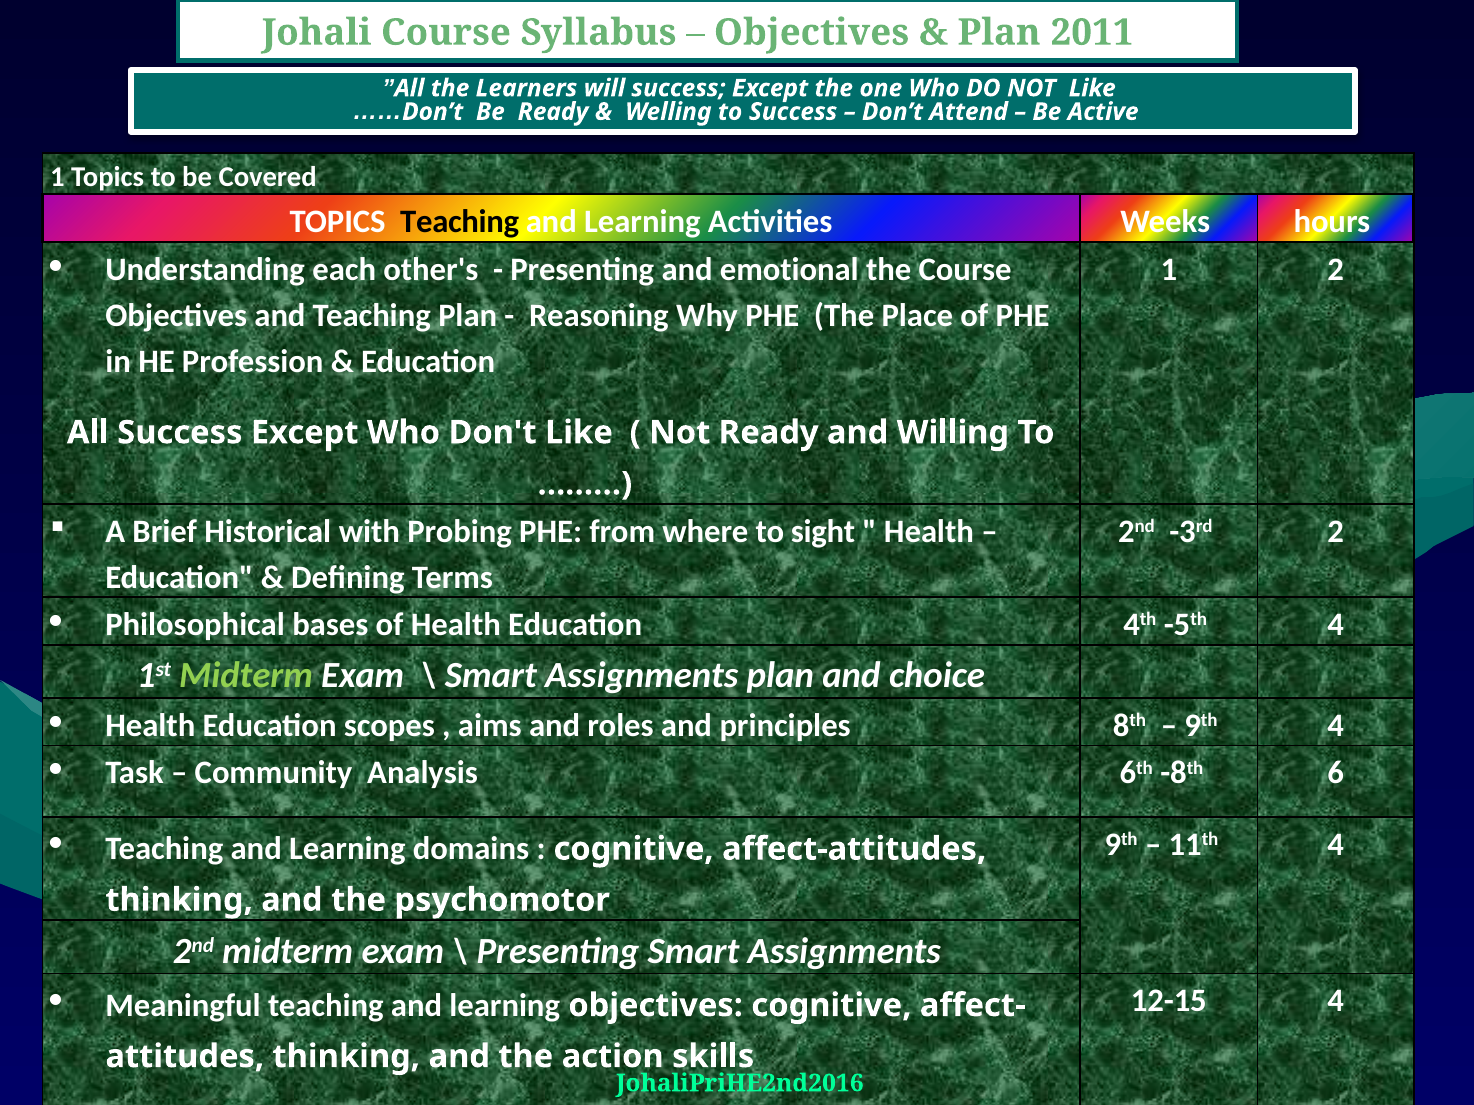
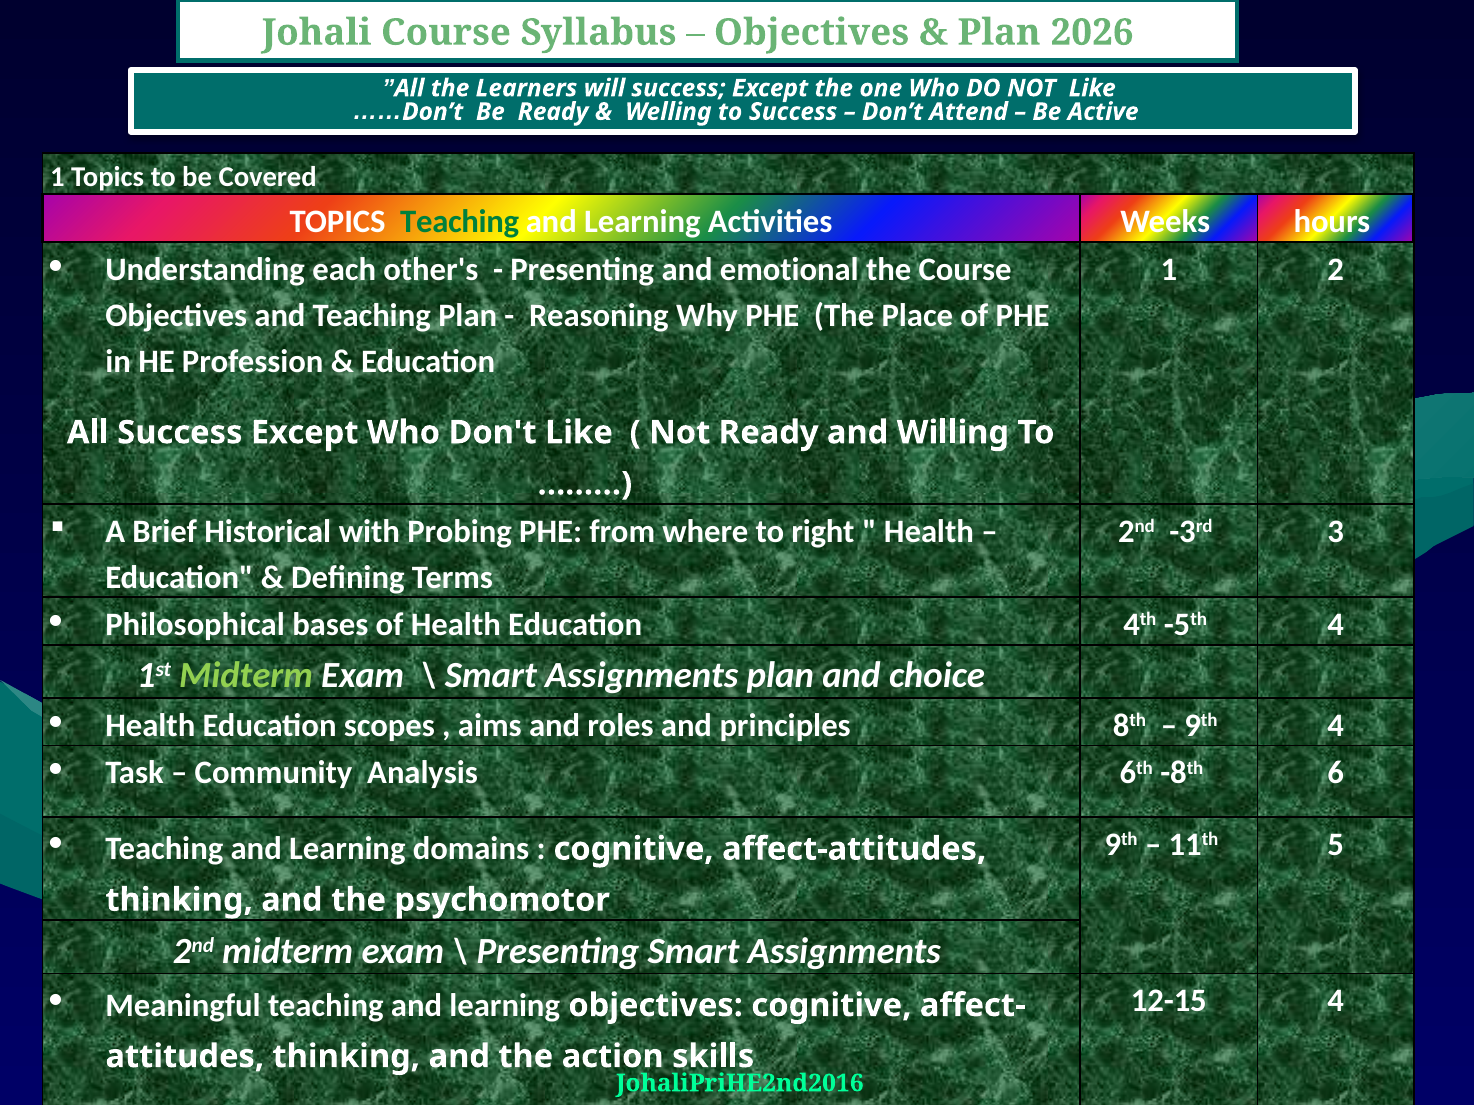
2011: 2011 -> 2026
Teaching at (460, 222) colour: black -> green
sight: sight -> right
-3rd 2: 2 -> 3
11th 4: 4 -> 5
